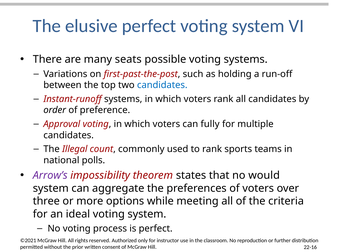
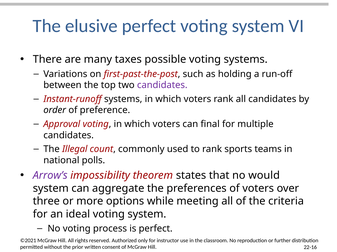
seats: seats -> taxes
candidates at (162, 85) colour: blue -> purple
fully: fully -> final
